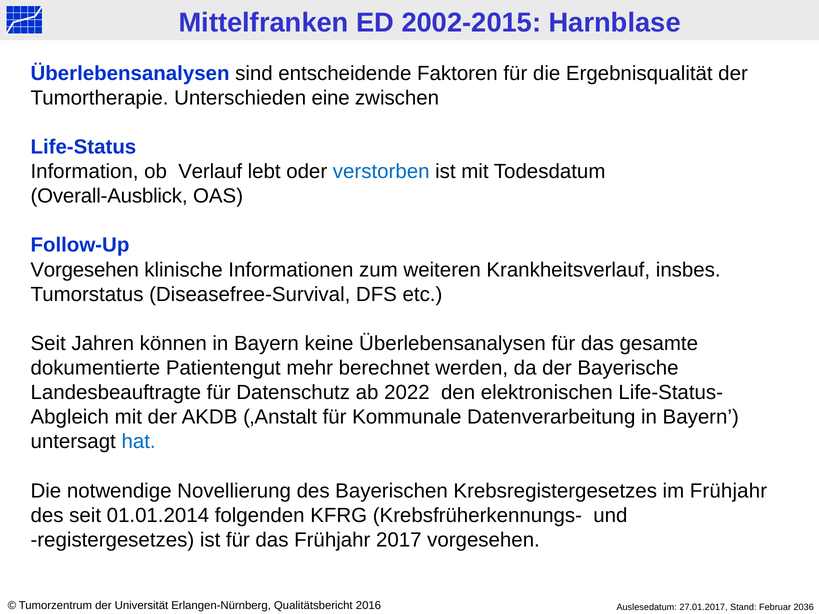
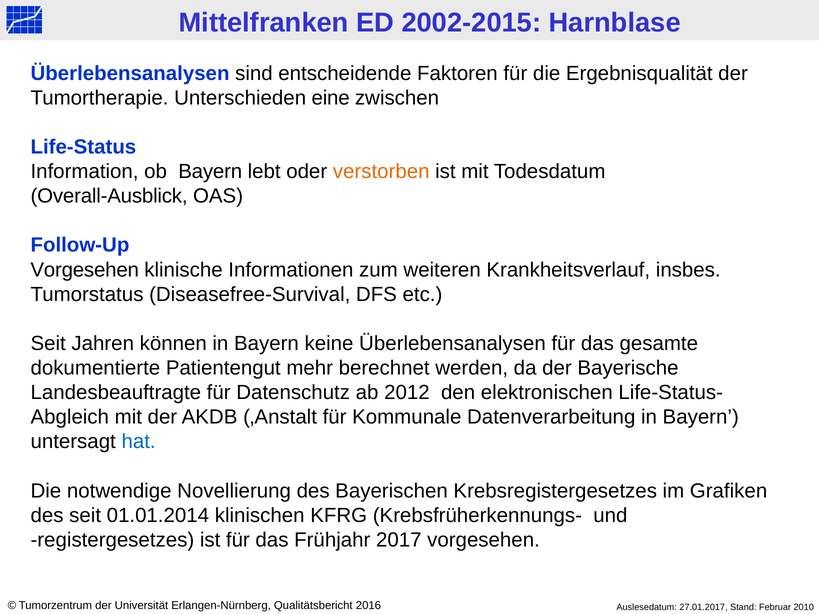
ob Verlauf: Verlauf -> Bayern
verstorben colour: blue -> orange
2022: 2022 -> 2012
im Frühjahr: Frühjahr -> Grafiken
folgenden: folgenden -> klinischen
2036: 2036 -> 2010
